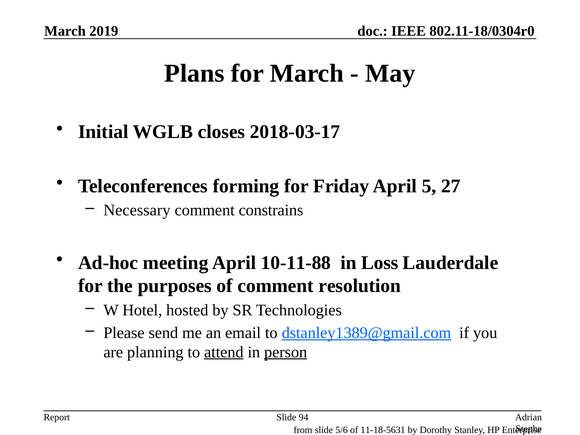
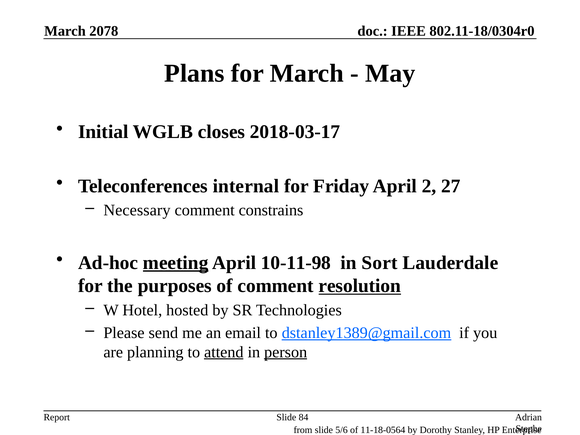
2019: 2019 -> 2078
forming: forming -> internal
5: 5 -> 2
meeting underline: none -> present
10-11-88: 10-11-88 -> 10-11-98
Loss: Loss -> Sort
resolution underline: none -> present
94: 94 -> 84
11-18-5631: 11-18-5631 -> 11-18-0564
